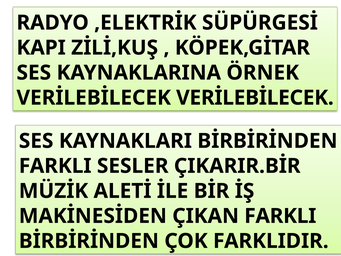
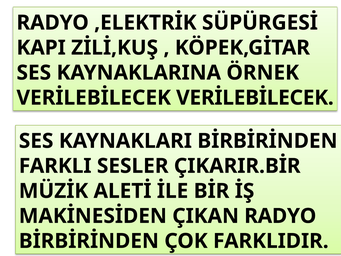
ÇIKAN FARKLI: FARKLI -> RADYO
